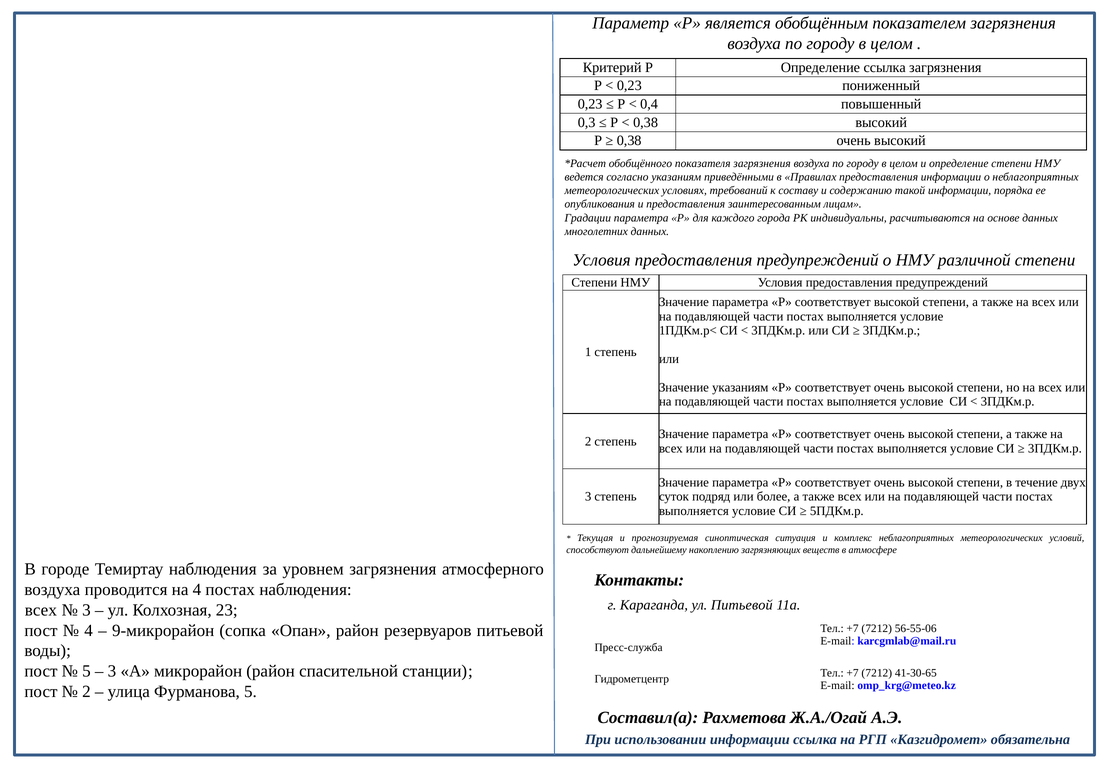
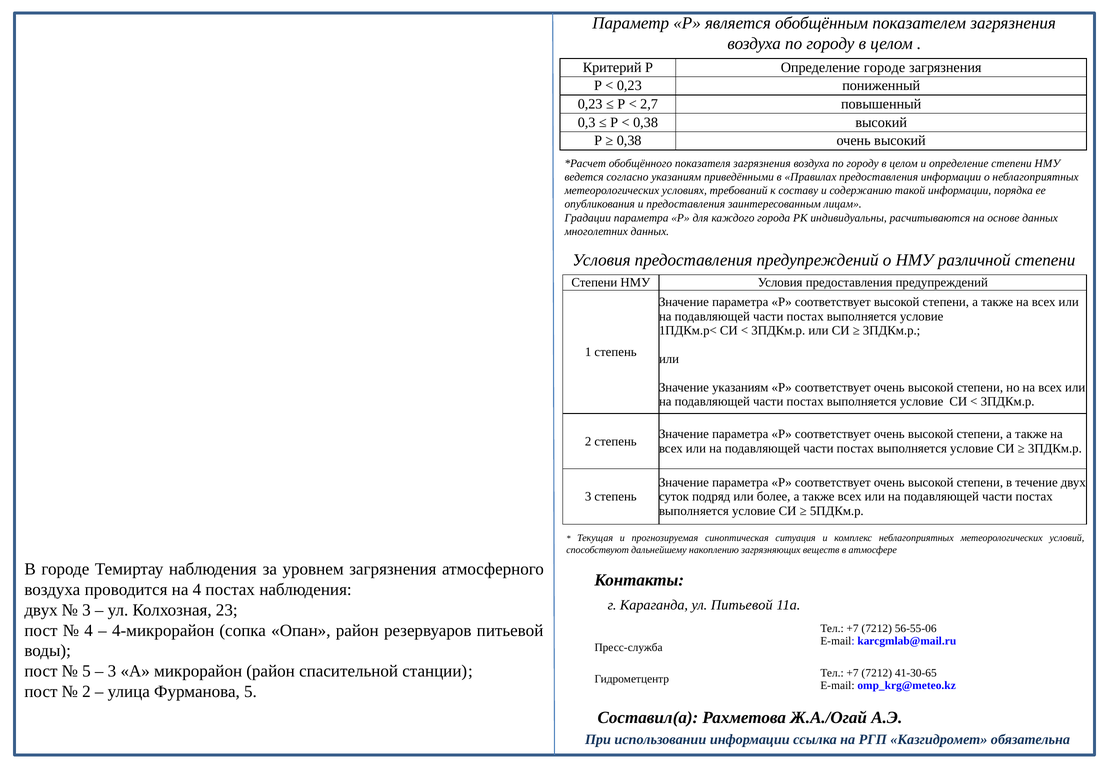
Определение ссылка: ссылка -> городе
0,4: 0,4 -> 2,7
всех at (41, 610): всех -> двух
9-микрорайон: 9-микрорайон -> 4-микрорайон
